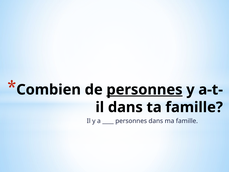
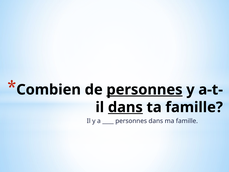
dans at (125, 107) underline: none -> present
